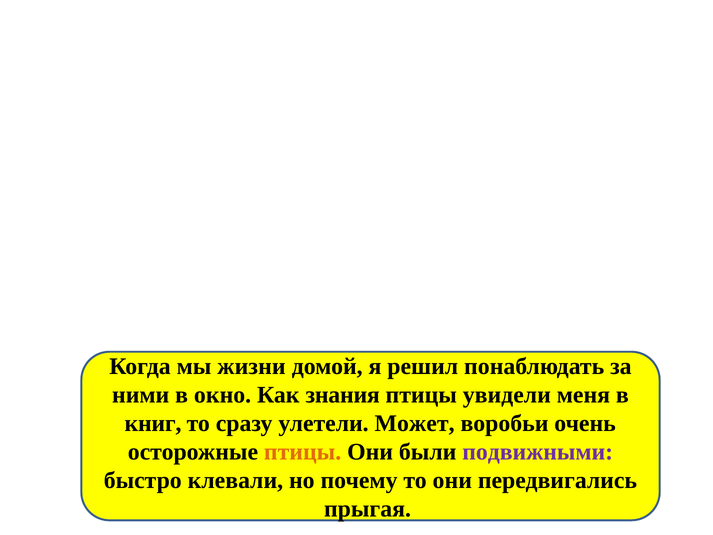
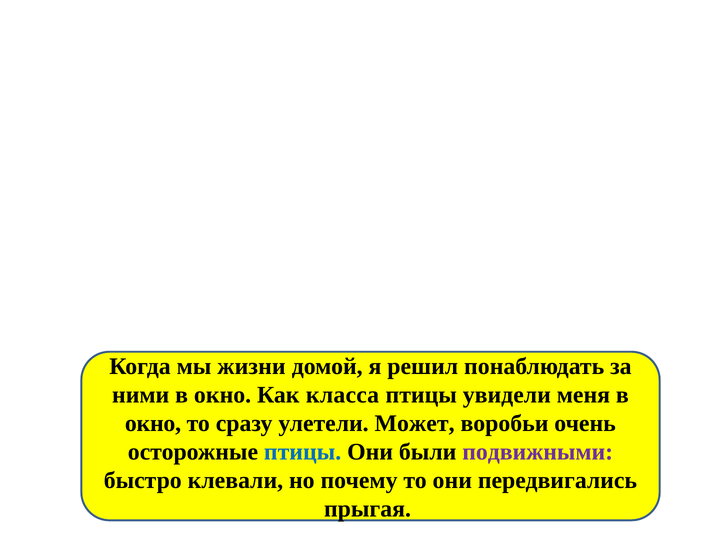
знания: знания -> класса
книг at (153, 423): книг -> окно
птицы at (303, 452) colour: orange -> blue
